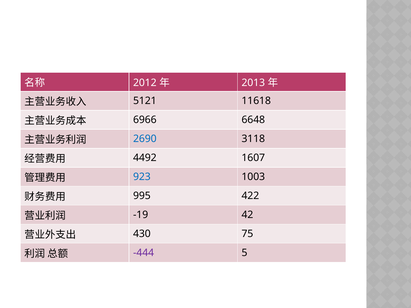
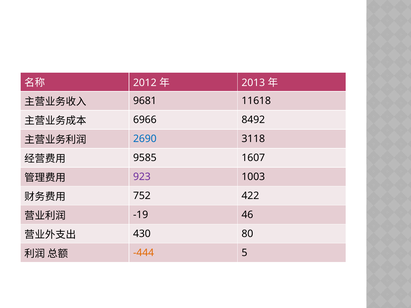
5121: 5121 -> 9681
6648: 6648 -> 8492
4492: 4492 -> 9585
923 colour: blue -> purple
995: 995 -> 752
42: 42 -> 46
75: 75 -> 80
-444 colour: purple -> orange
